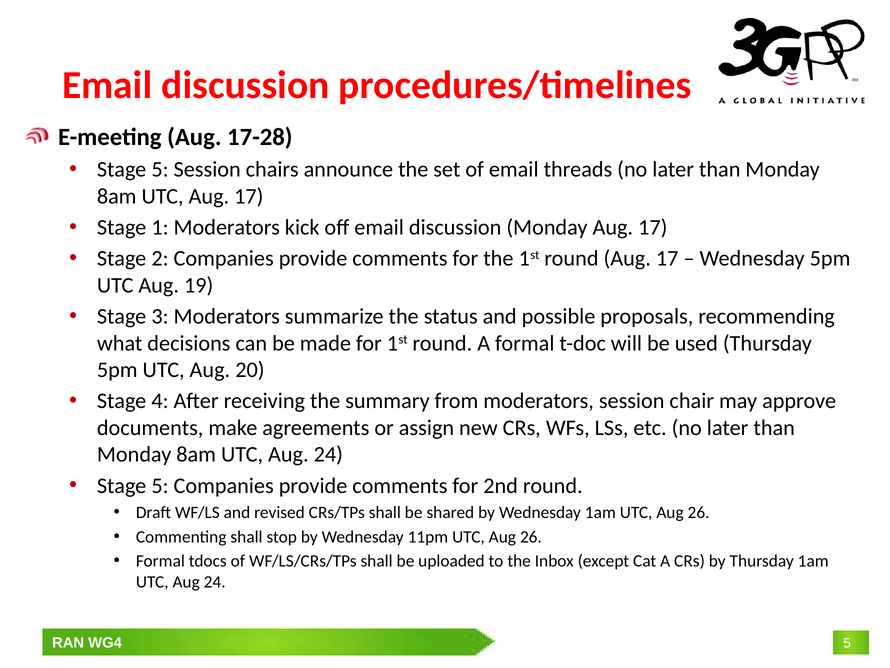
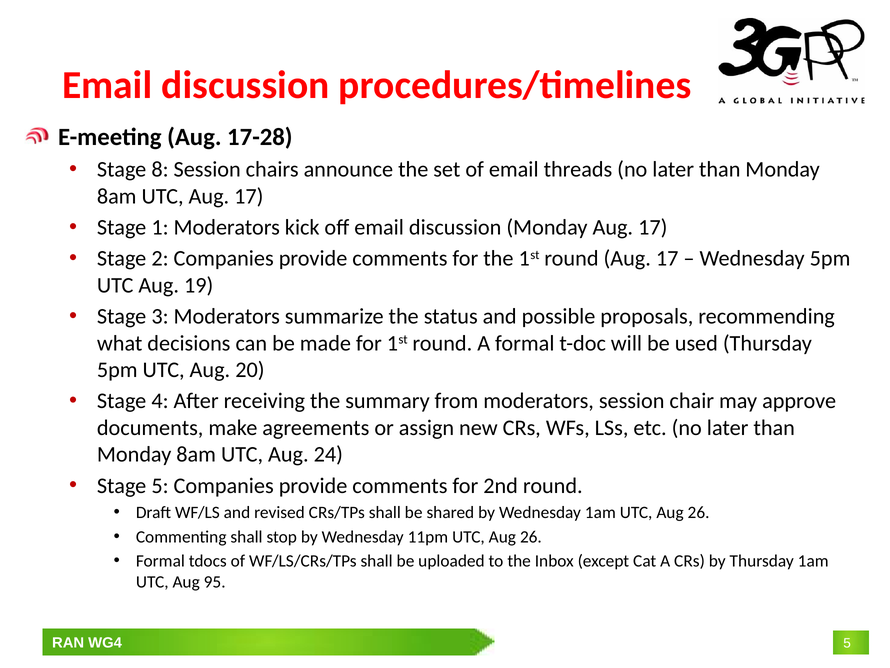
5 at (160, 169): 5 -> 8
24 at (215, 581): 24 -> 95
